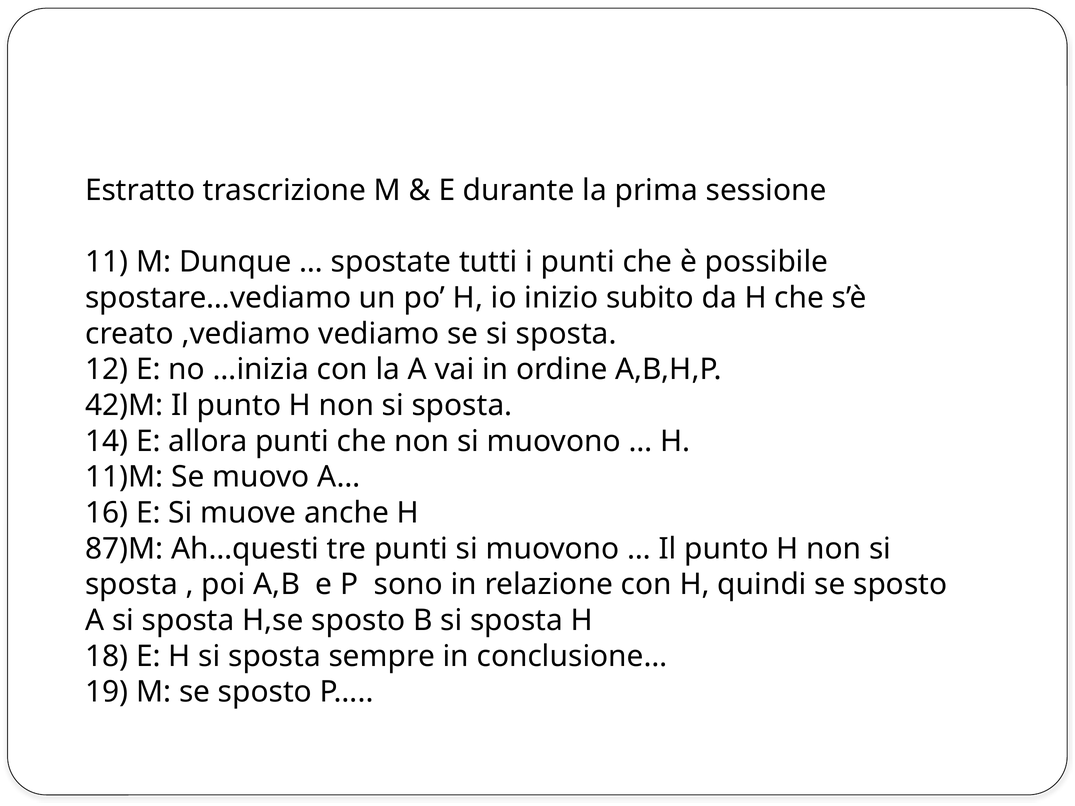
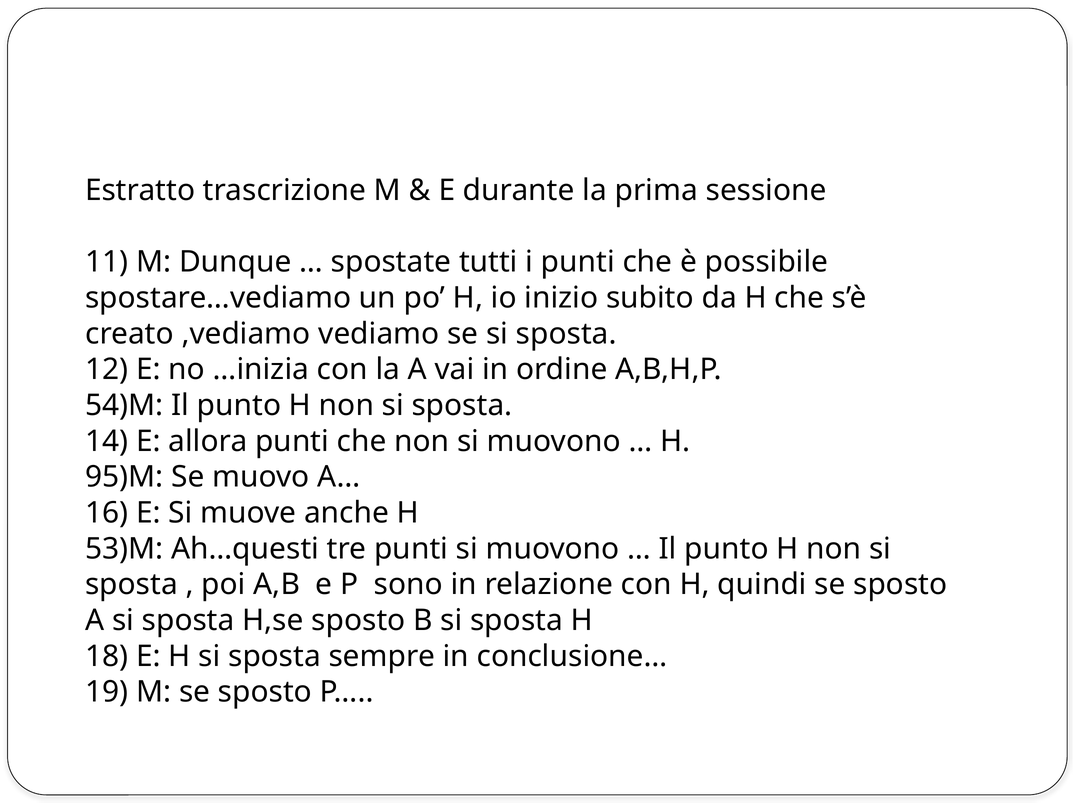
42)M: 42)M -> 54)M
11)M: 11)M -> 95)M
87)M: 87)M -> 53)M
